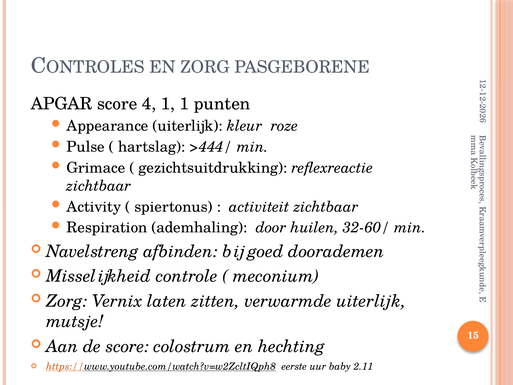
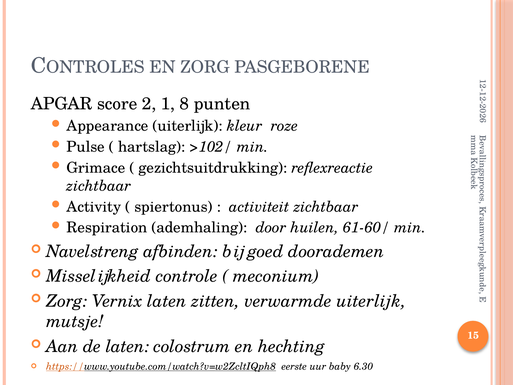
score 4: 4 -> 2
1 1: 1 -> 8
>444/: >444/ -> >102/
32-60/: 32-60/ -> 61-60/
de score: score -> laten
2.11: 2.11 -> 6.30
